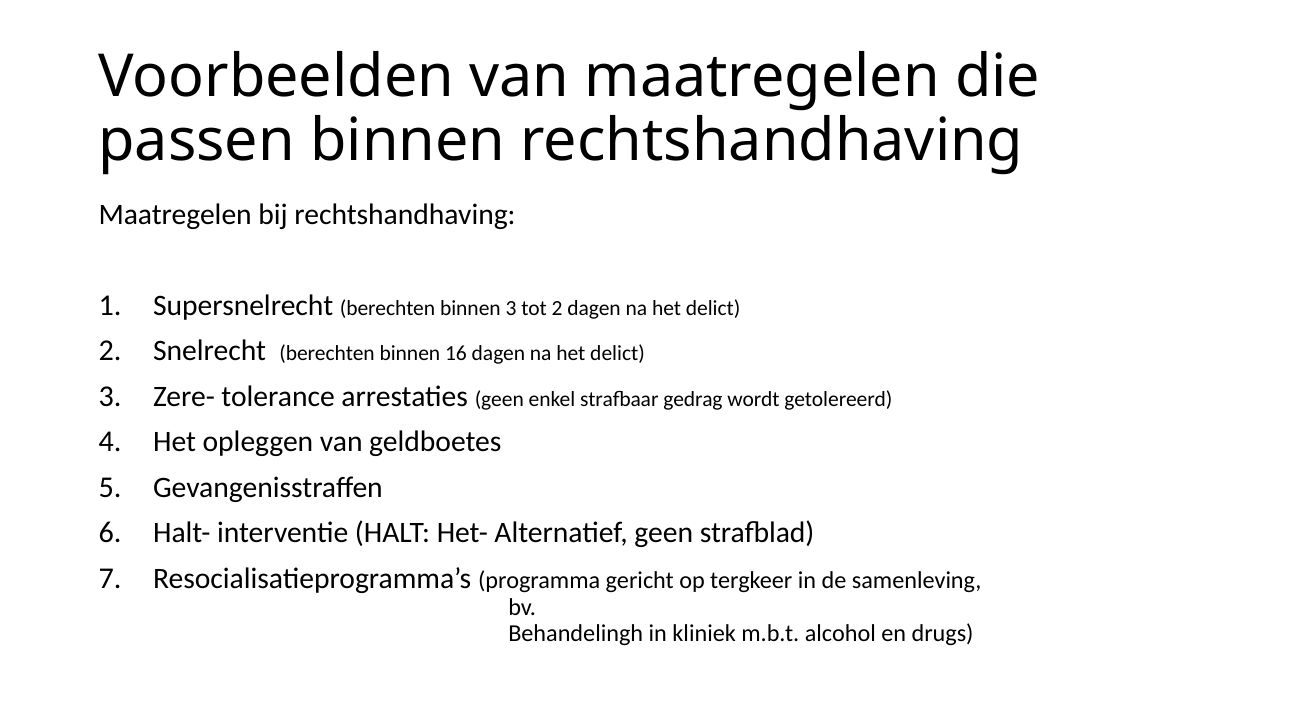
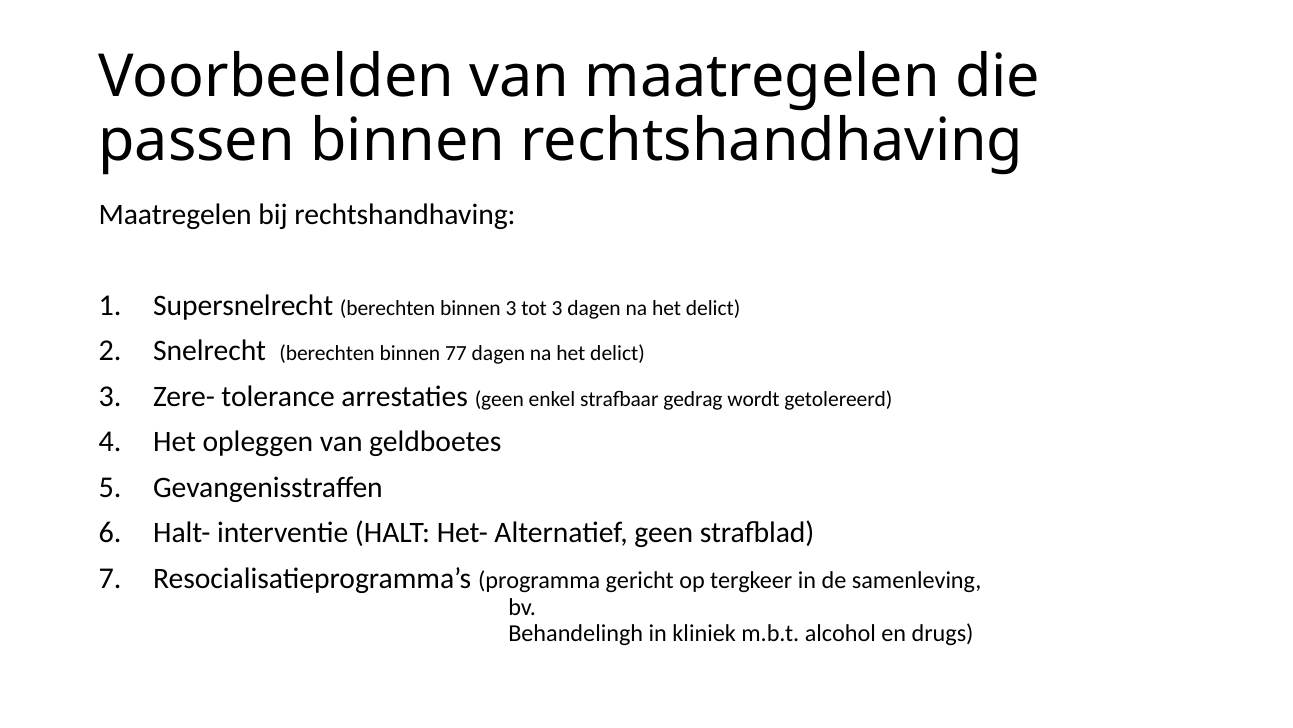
tot 2: 2 -> 3
16: 16 -> 77
